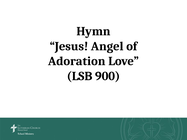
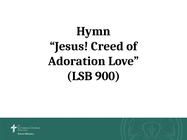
Angel: Angel -> Creed
